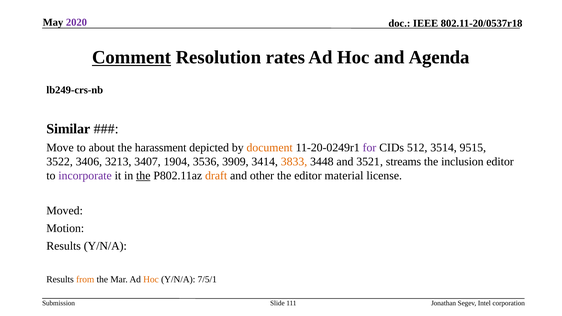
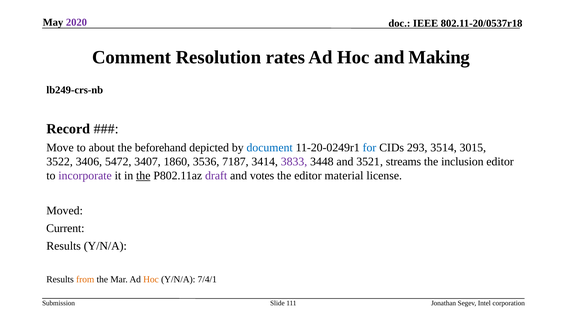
Comment underline: present -> none
Agenda: Agenda -> Making
Similar: Similar -> Record
harassment: harassment -> beforehand
document colour: orange -> blue
for colour: purple -> blue
512: 512 -> 293
9515: 9515 -> 3015
3213: 3213 -> 5472
1904: 1904 -> 1860
3909: 3909 -> 7187
3833 colour: orange -> purple
draft colour: orange -> purple
other: other -> votes
Motion: Motion -> Current
7/5/1: 7/5/1 -> 7/4/1
